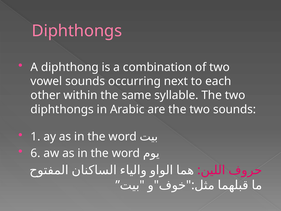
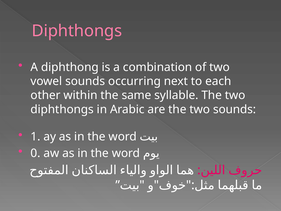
6: 6 -> 0
